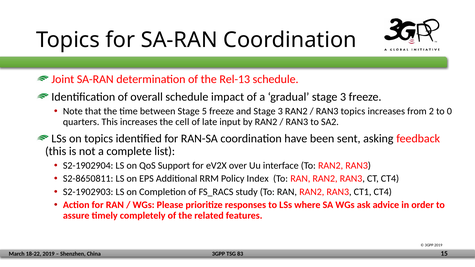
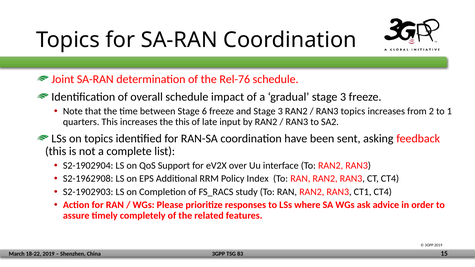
Rel-13: Rel-13 -> Rel-76
5: 5 -> 6
0: 0 -> 1
the cell: cell -> this
S2-8650811: S2-8650811 -> S2-1962908
